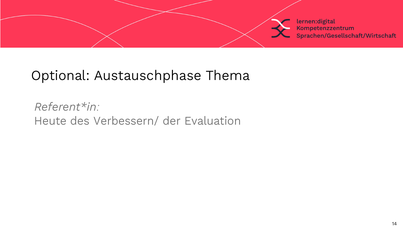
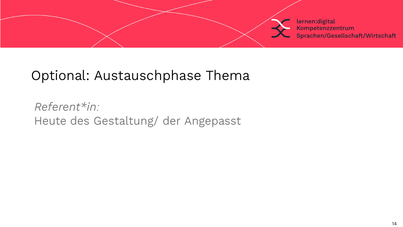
Verbessern/: Verbessern/ -> Gestaltung/
Evaluation: Evaluation -> Angepasst
